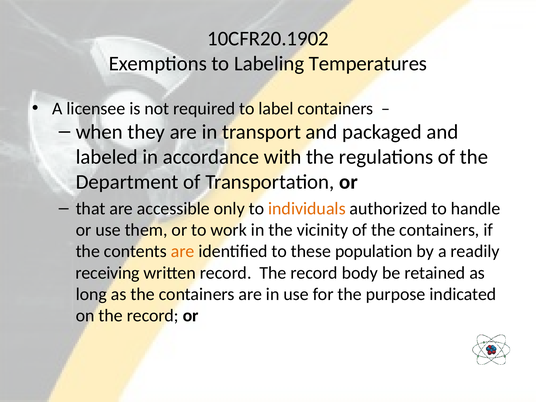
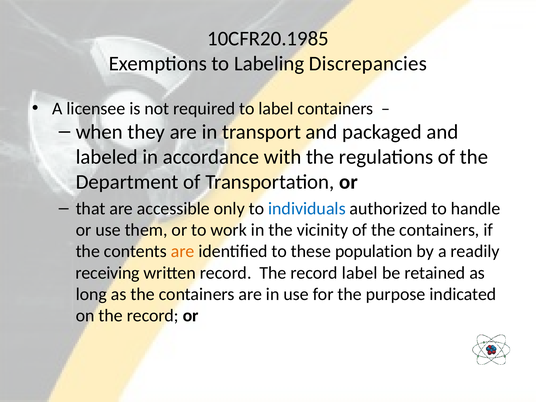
10CFR20.1902: 10CFR20.1902 -> 10CFR20.1985
Temperatures: Temperatures -> Discrepancies
individuals colour: orange -> blue
record body: body -> label
